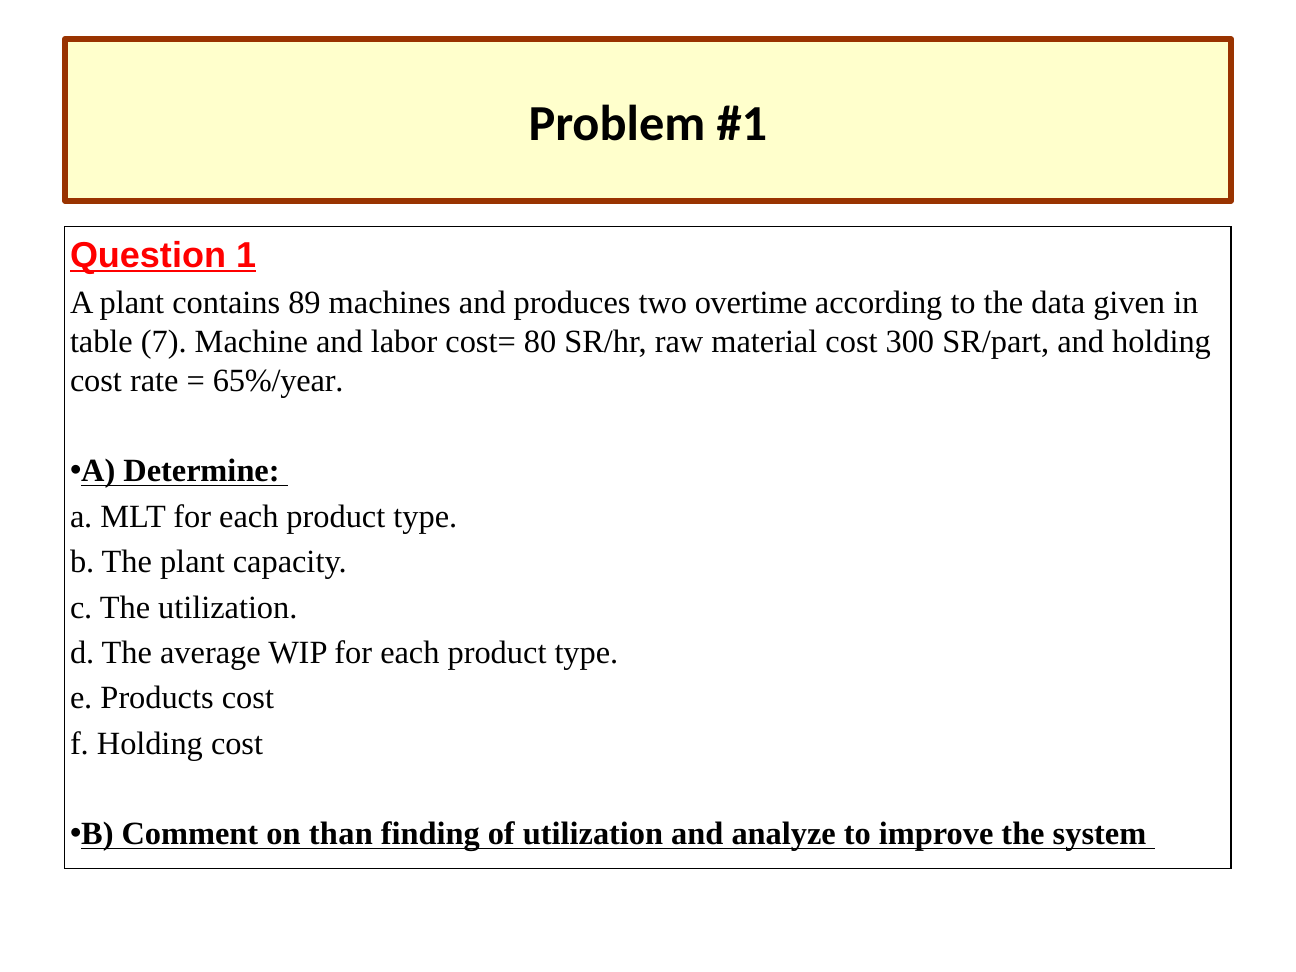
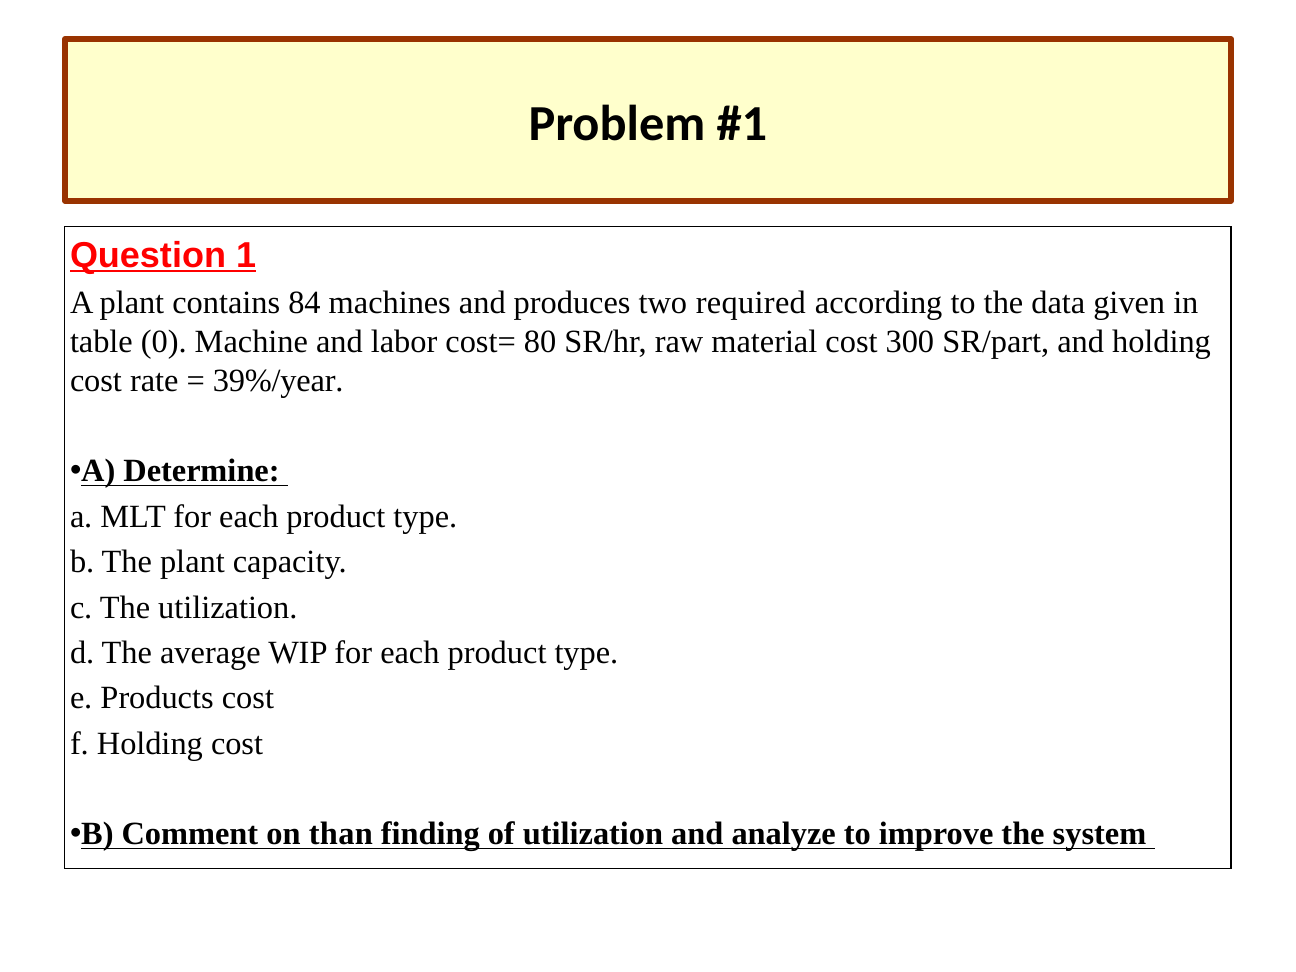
89: 89 -> 84
overtime: overtime -> required
7: 7 -> 0
65%/year: 65%/year -> 39%/year
